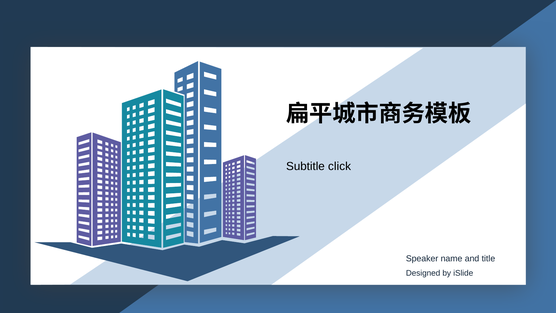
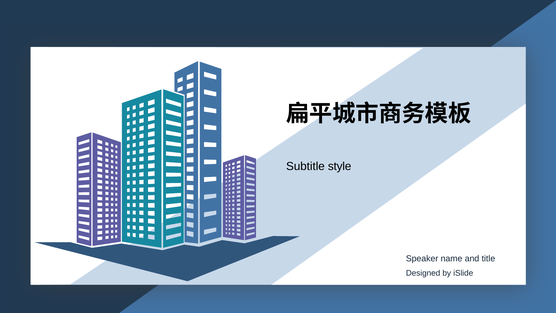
click: click -> style
